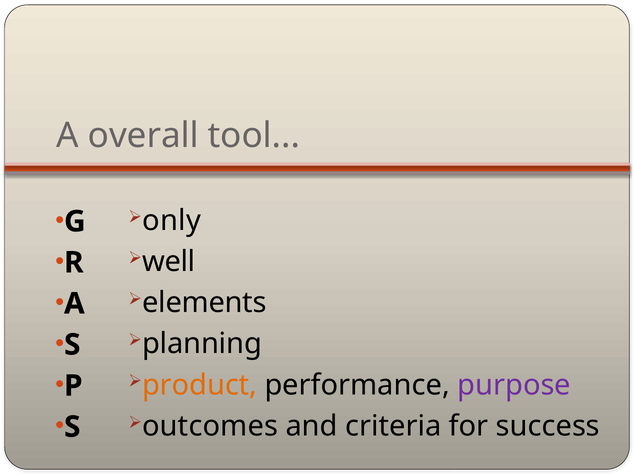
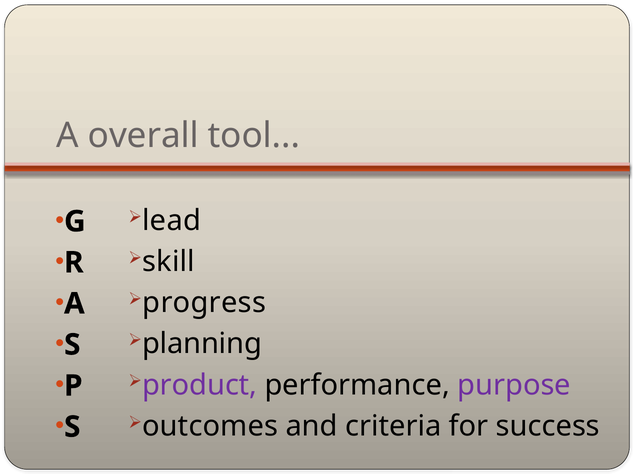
only: only -> lead
well: well -> skill
elements: elements -> progress
product colour: orange -> purple
